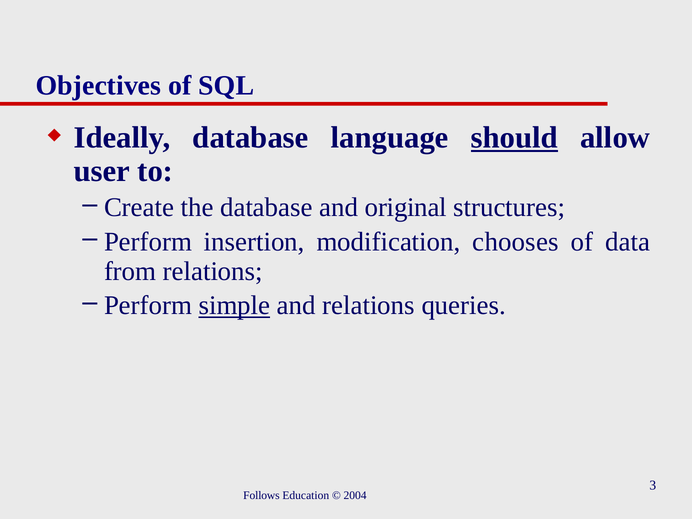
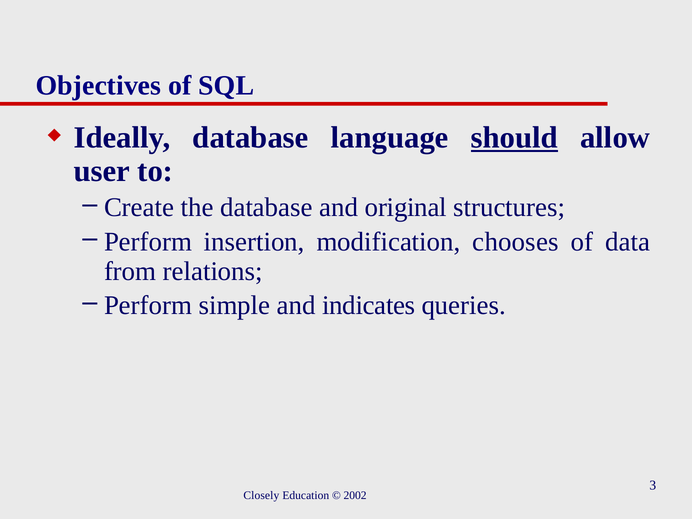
simple underline: present -> none
and relations: relations -> indicates
Follows: Follows -> Closely
2004: 2004 -> 2002
